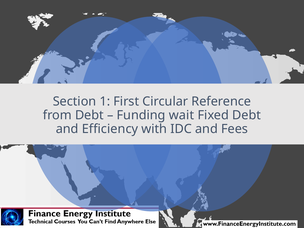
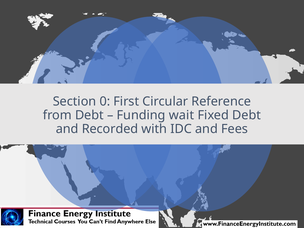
1: 1 -> 0
Efficiency: Efficiency -> Recorded
